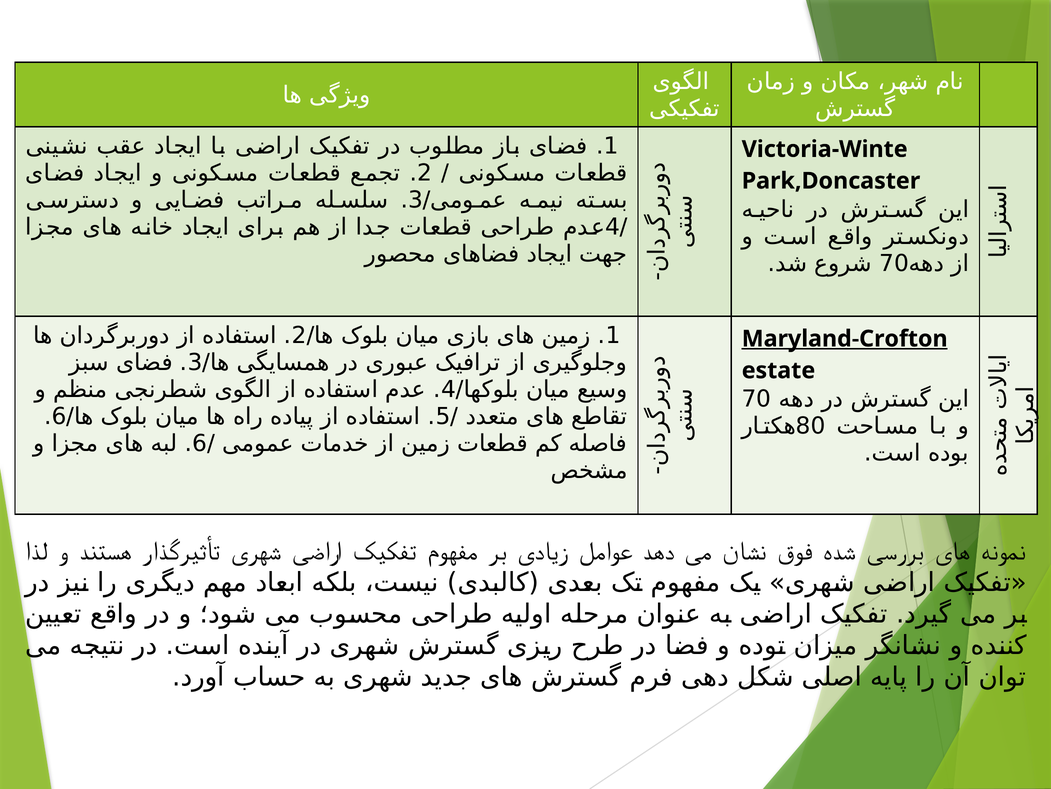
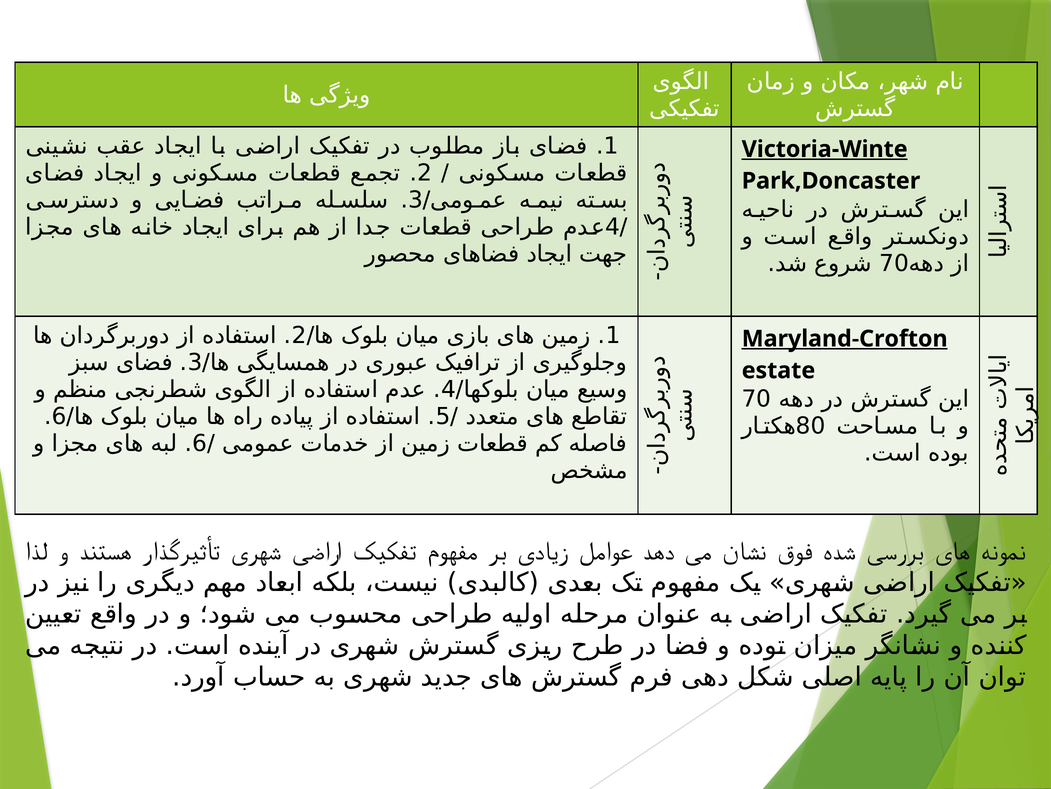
Victoria-Winte underline: none -> present
